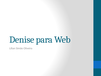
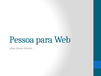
Denise: Denise -> Pessoa
